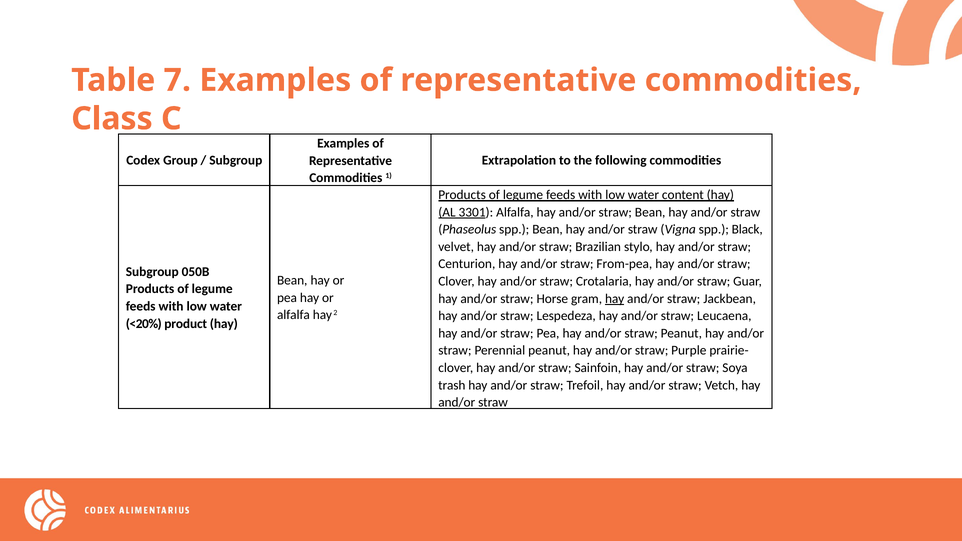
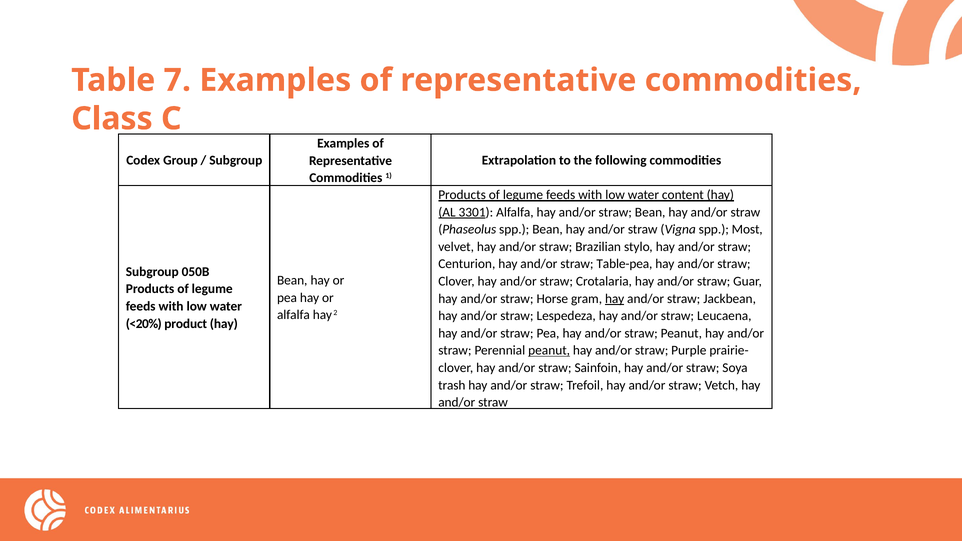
Black: Black -> Most
From-pea: From-pea -> Table-pea
peanut at (549, 351) underline: none -> present
